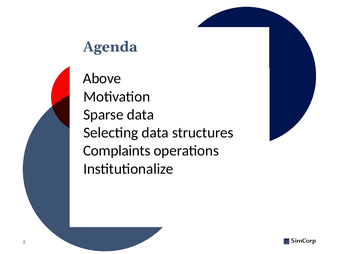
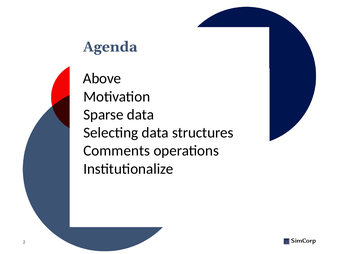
Complaints: Complaints -> Comments
